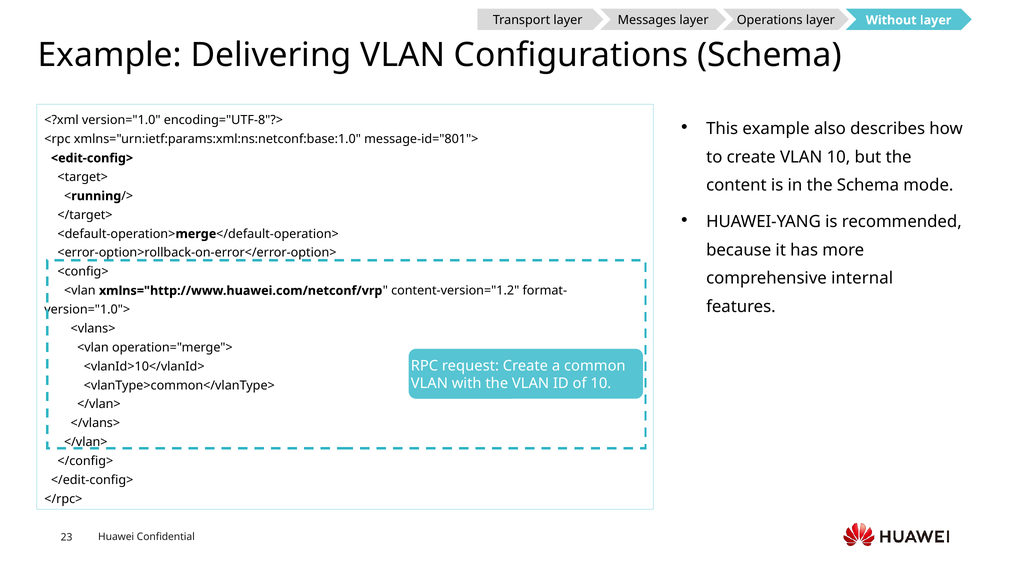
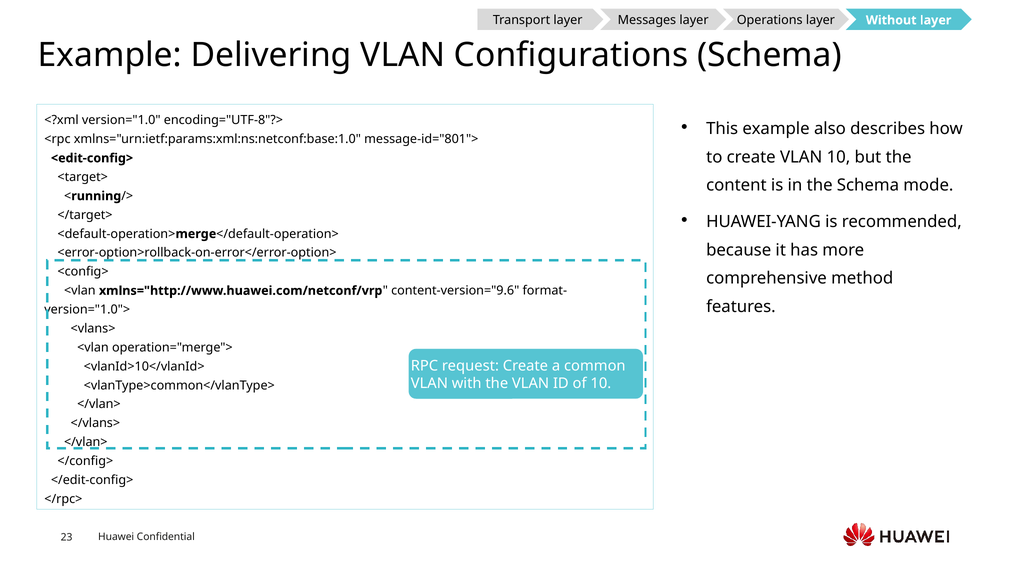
internal: internal -> method
content-version="1.2: content-version="1.2 -> content-version="9.6
